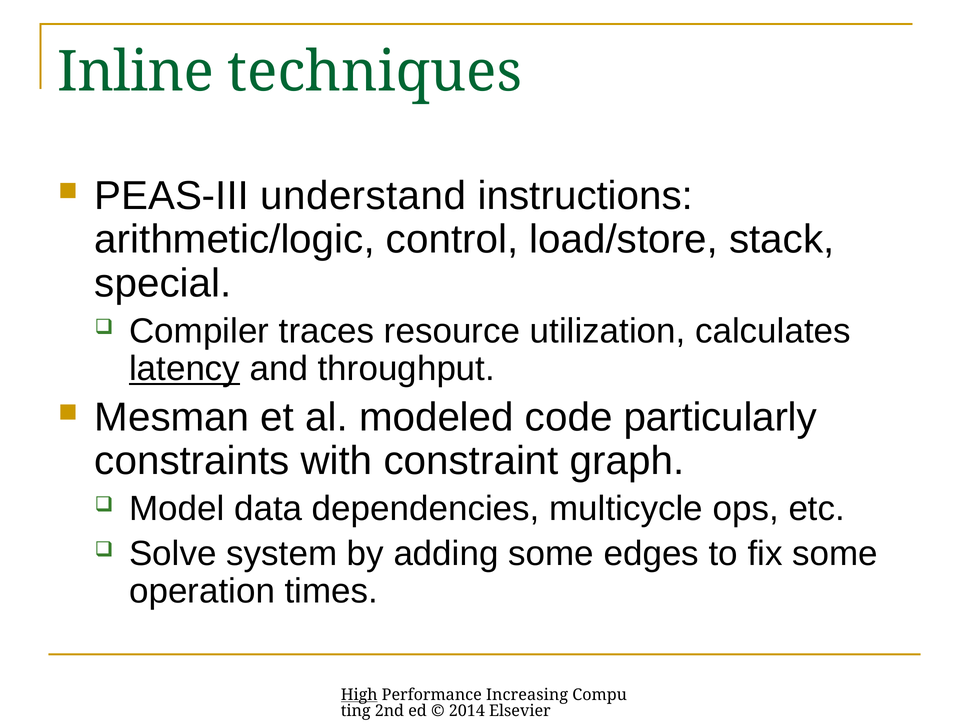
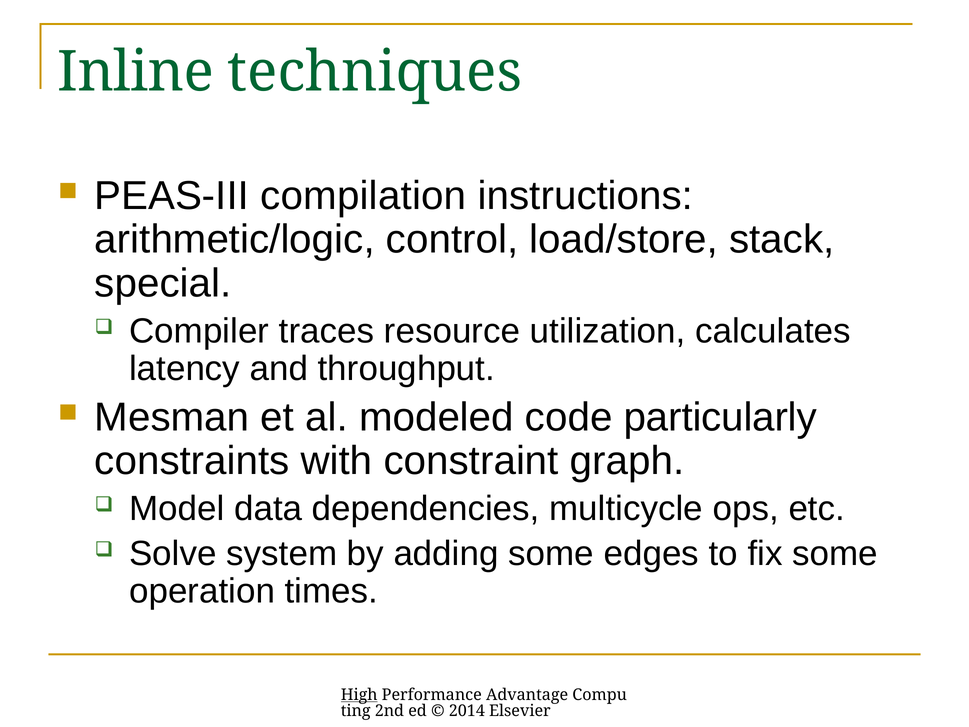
understand: understand -> compilation
latency underline: present -> none
Increasing: Increasing -> Advantage
